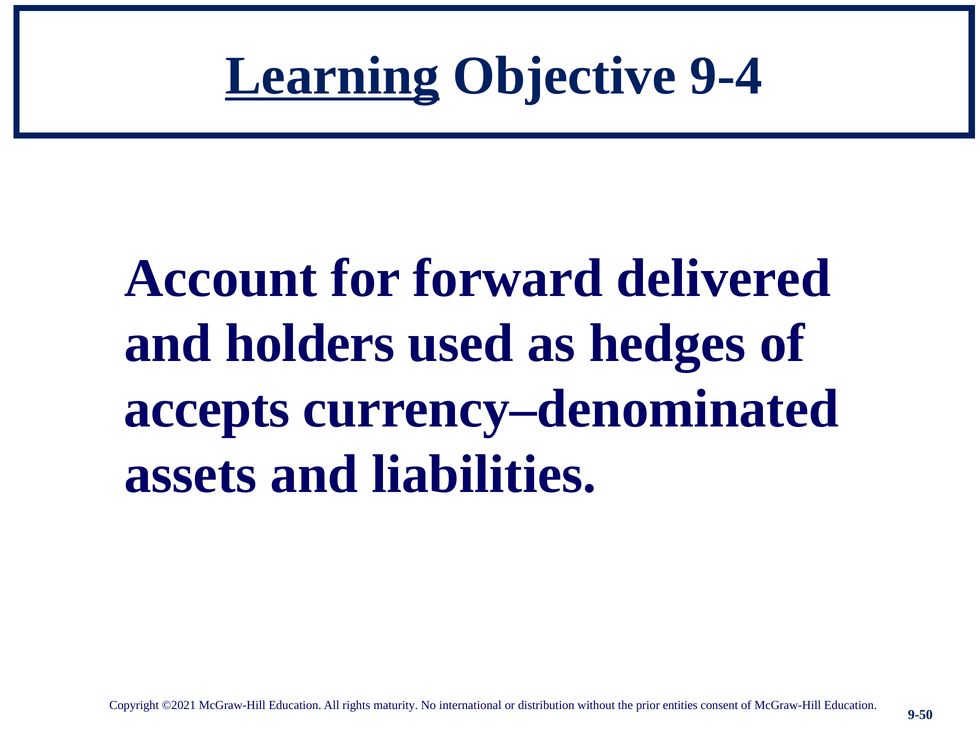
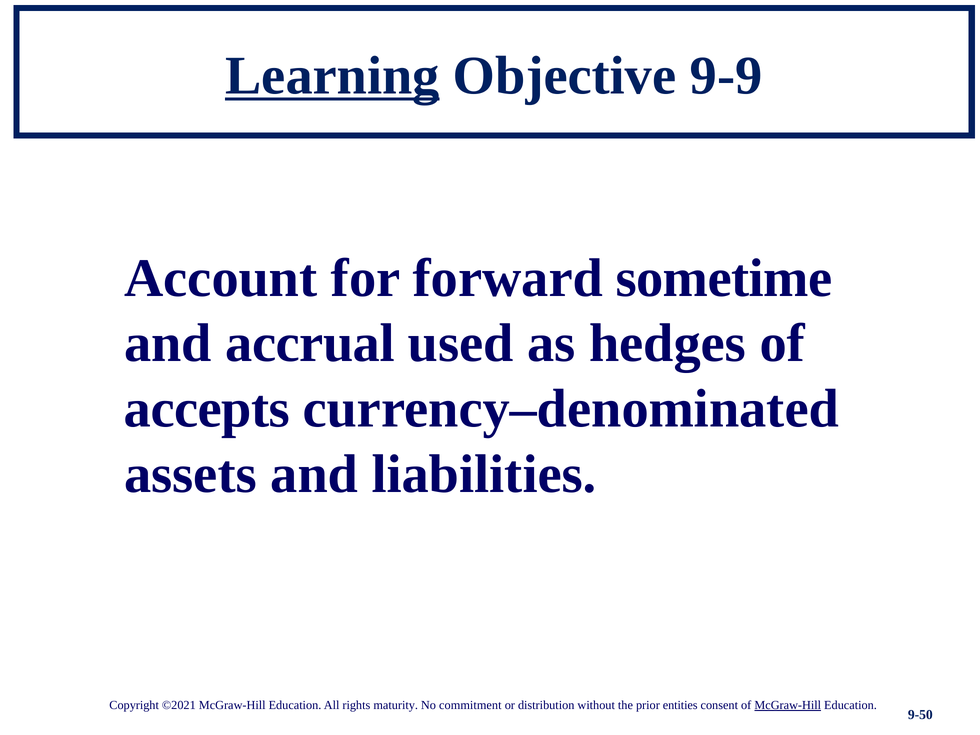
9-4: 9-4 -> 9-9
delivered: delivered -> sometime
holders: holders -> accrual
international: international -> commitment
McGraw-Hill at (788, 705) underline: none -> present
